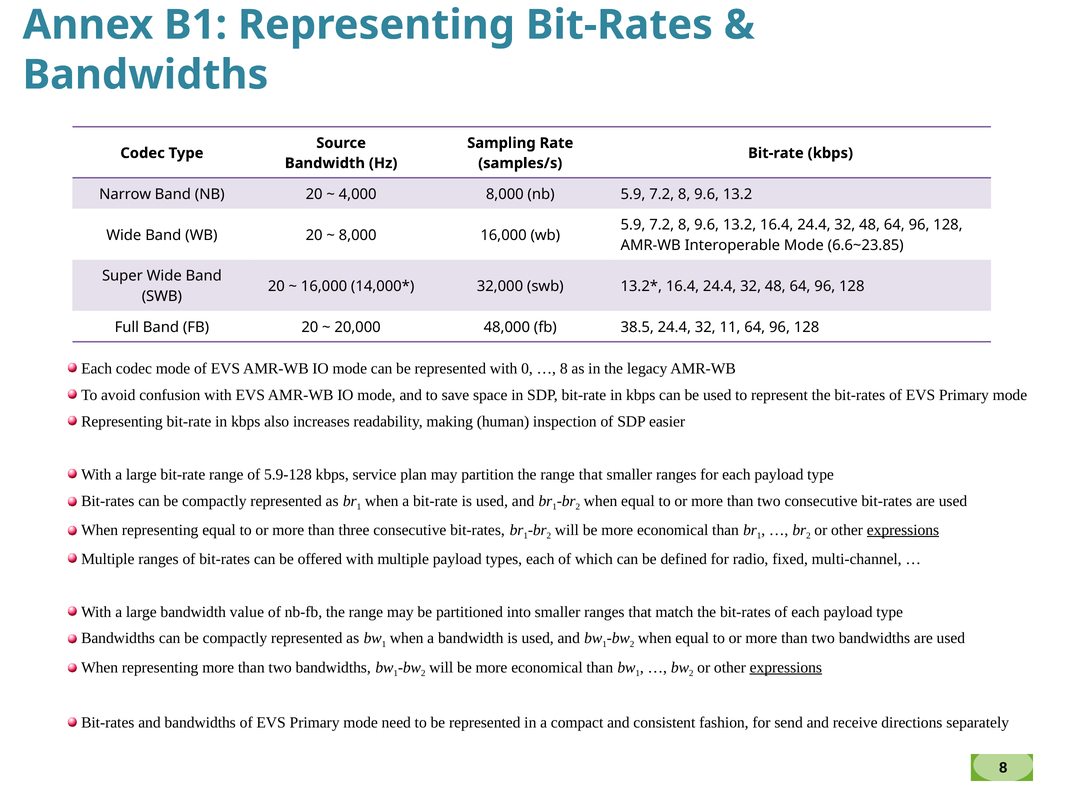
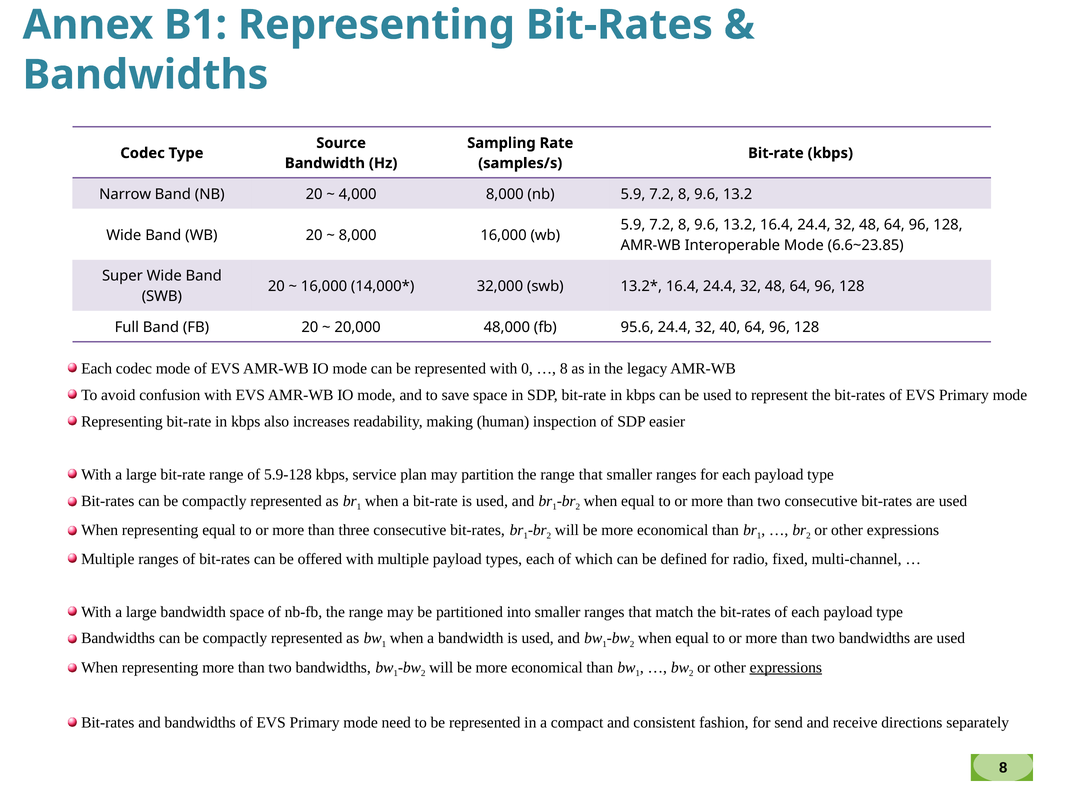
38.5: 38.5 -> 95.6
11: 11 -> 40
expressions at (903, 530) underline: present -> none
bandwidth value: value -> space
